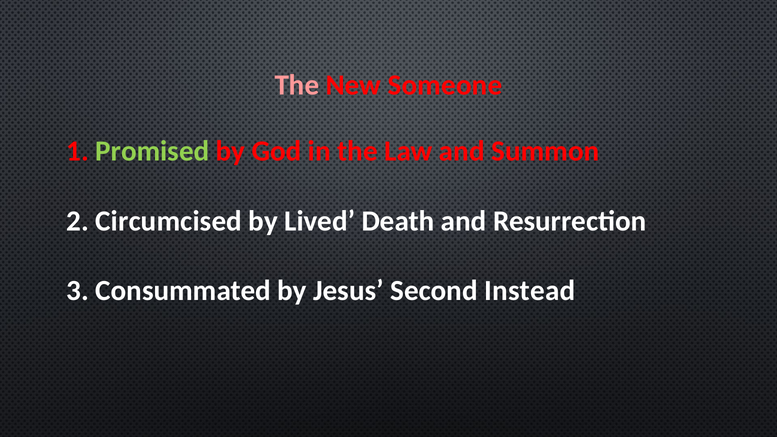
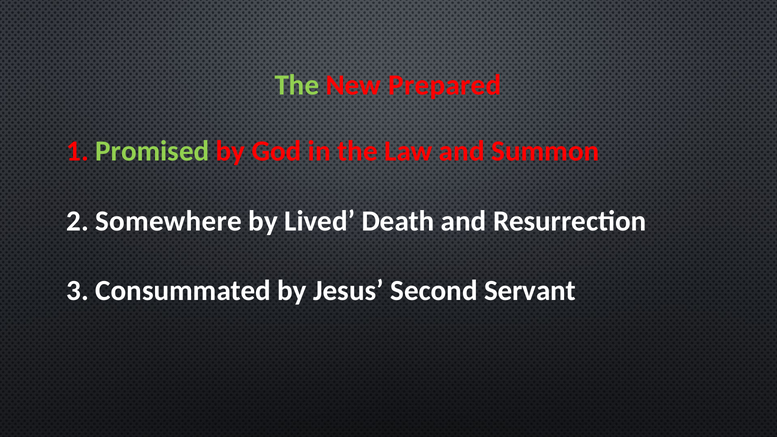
The at (297, 85) colour: pink -> light green
Someone: Someone -> Prepared
Circumcised: Circumcised -> Somewhere
Instead: Instead -> Servant
